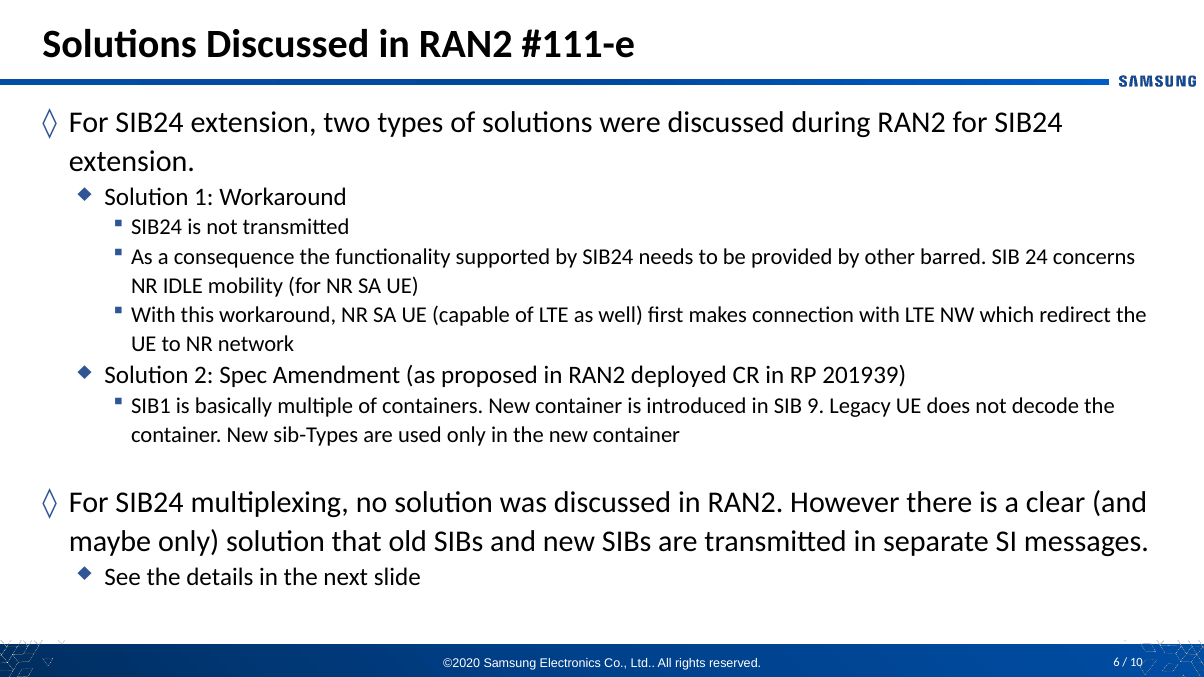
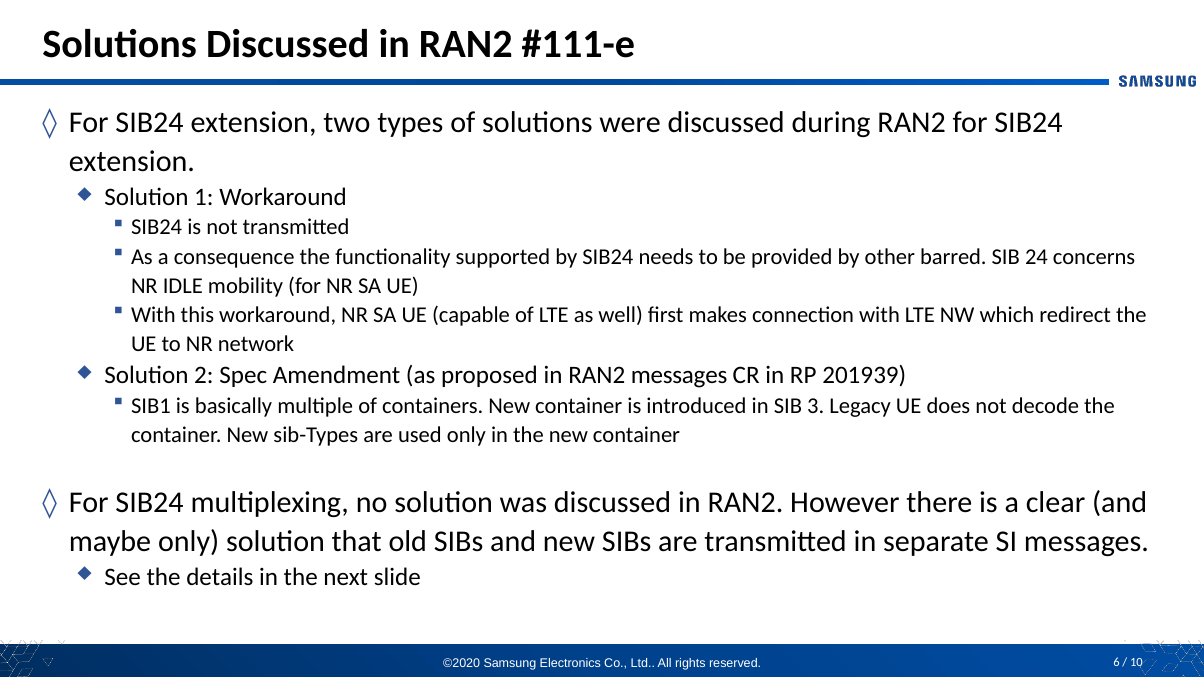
RAN2 deployed: deployed -> messages
9: 9 -> 3
